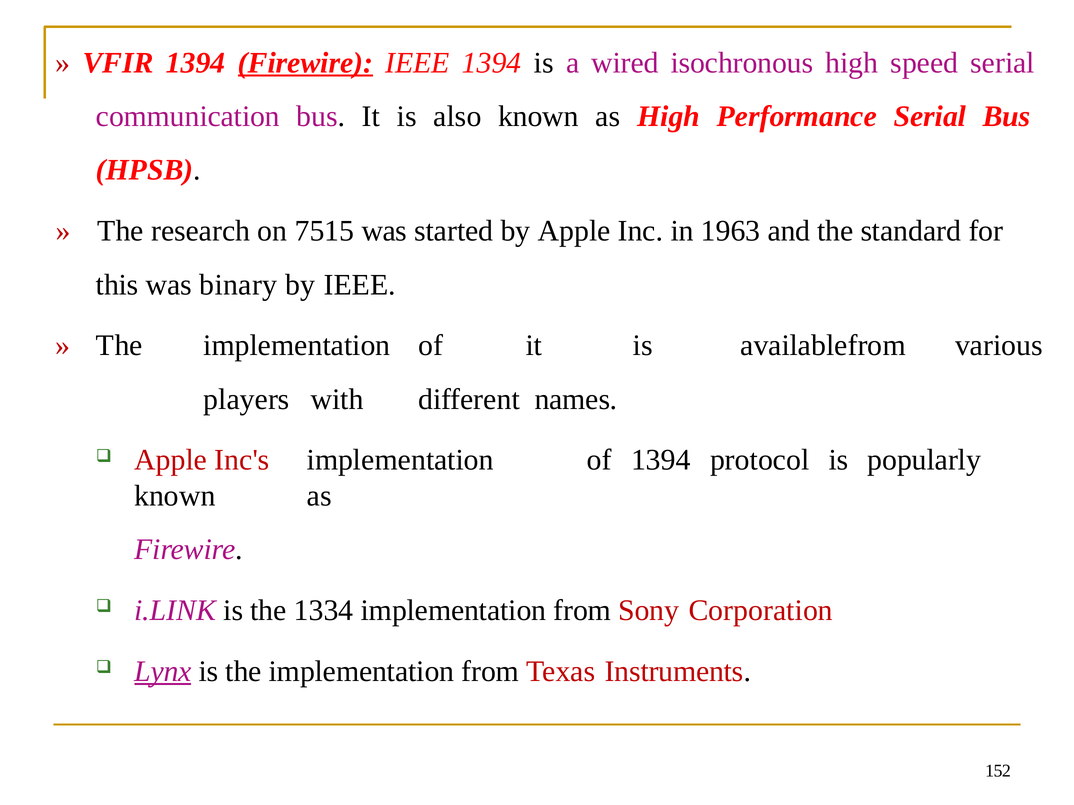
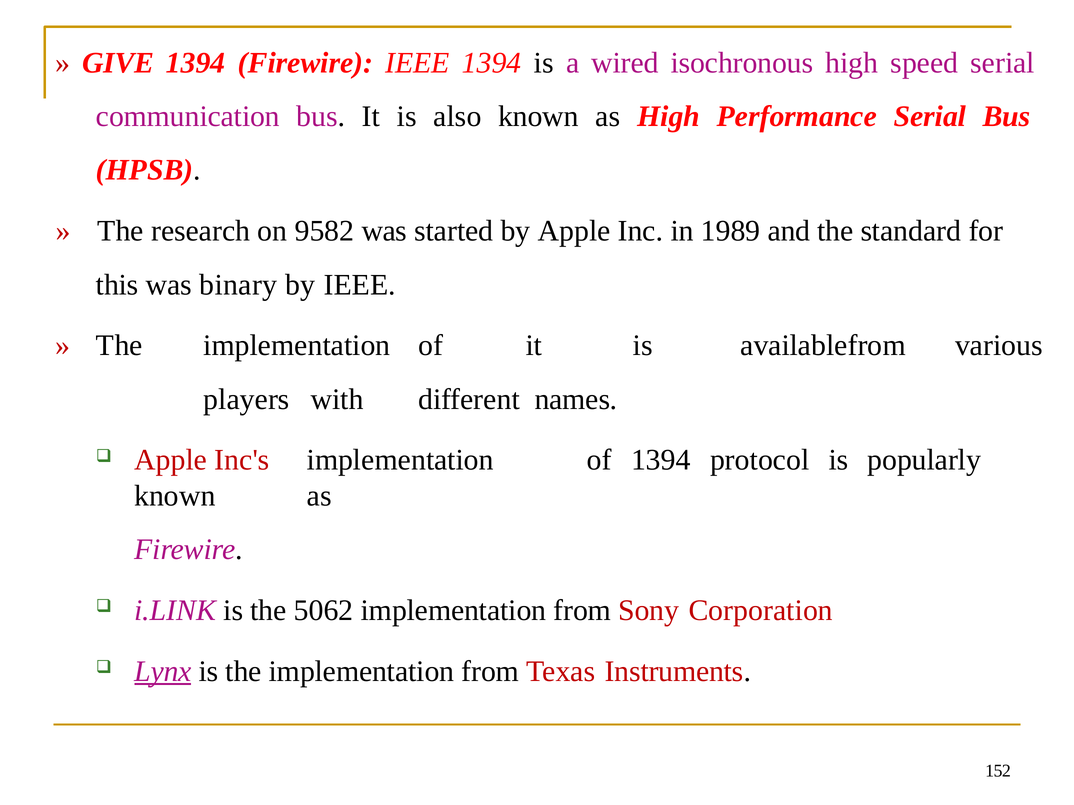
VFIR: VFIR -> GIVE
Firewire at (305, 63) underline: present -> none
7515: 7515 -> 9582
1963: 1963 -> 1989
1334: 1334 -> 5062
